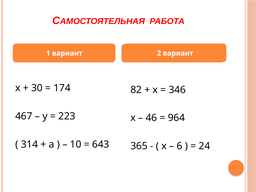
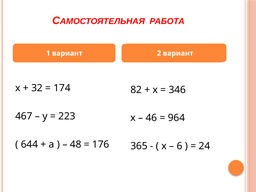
30: 30 -> 32
314: 314 -> 644
10: 10 -> 48
643: 643 -> 176
